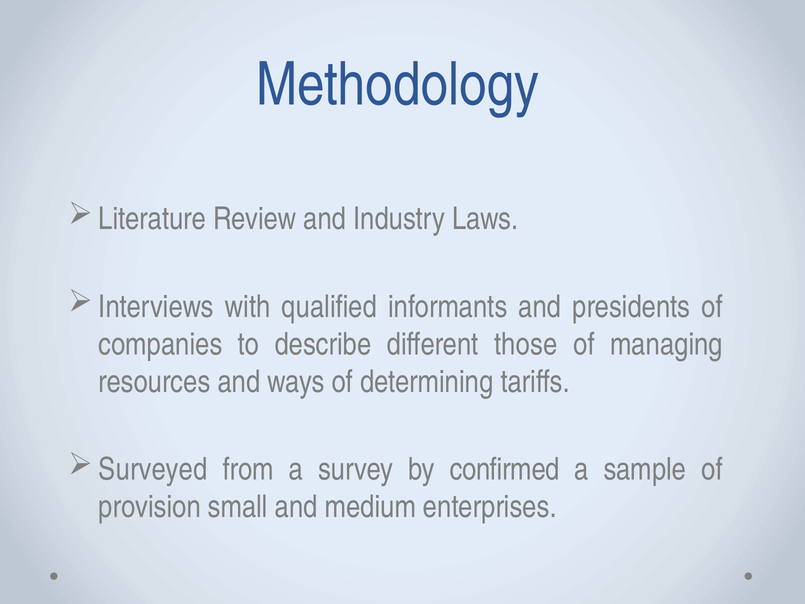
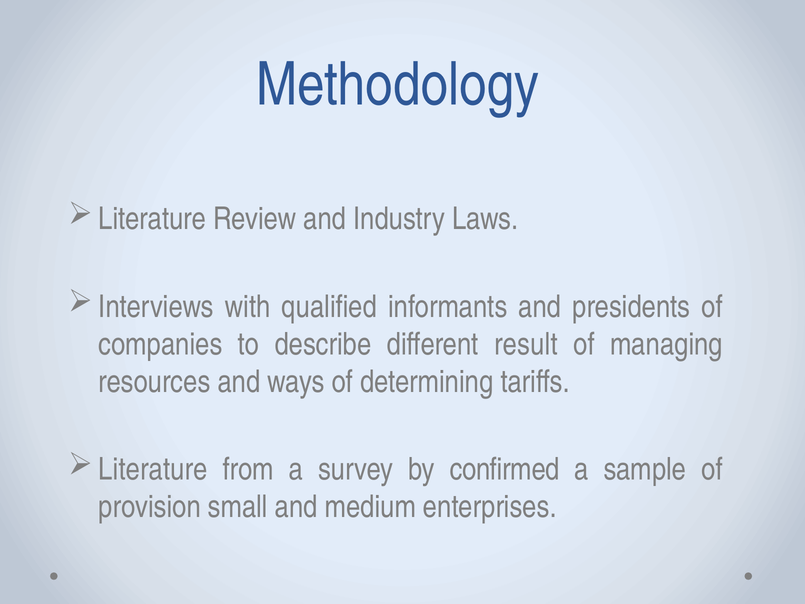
those: those -> result
Surveyed at (153, 469): Surveyed -> Literature
